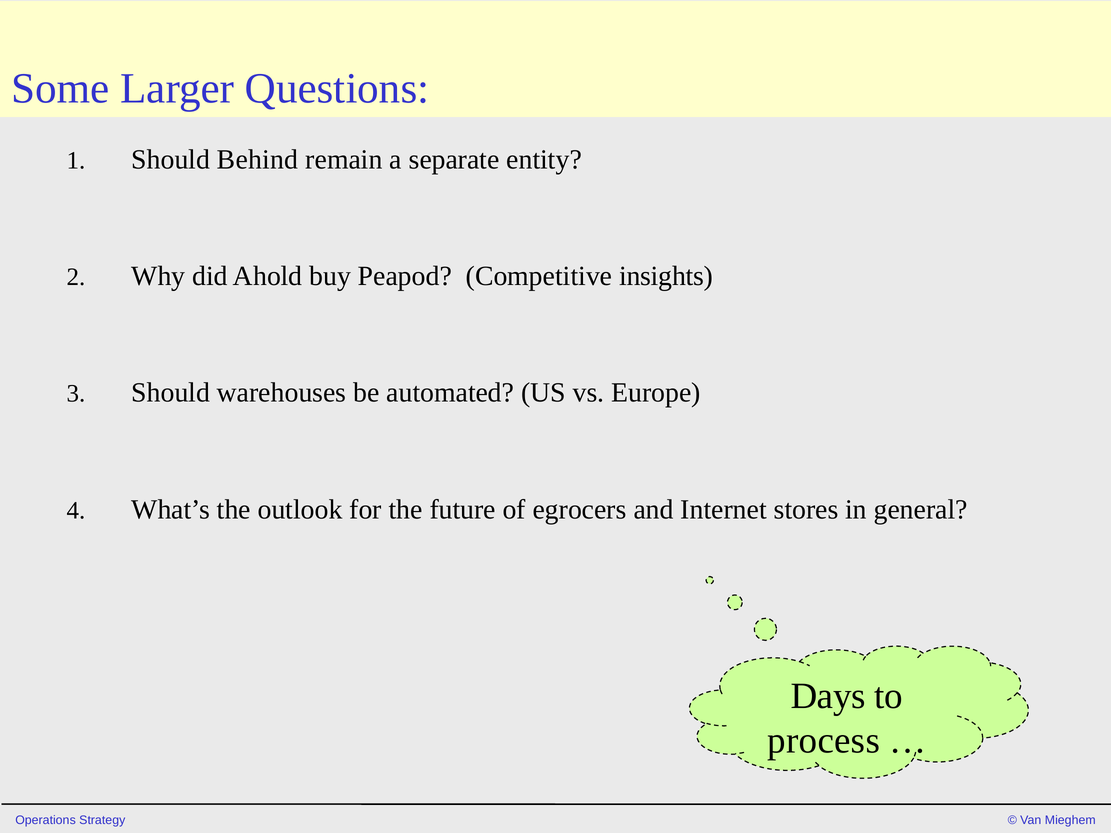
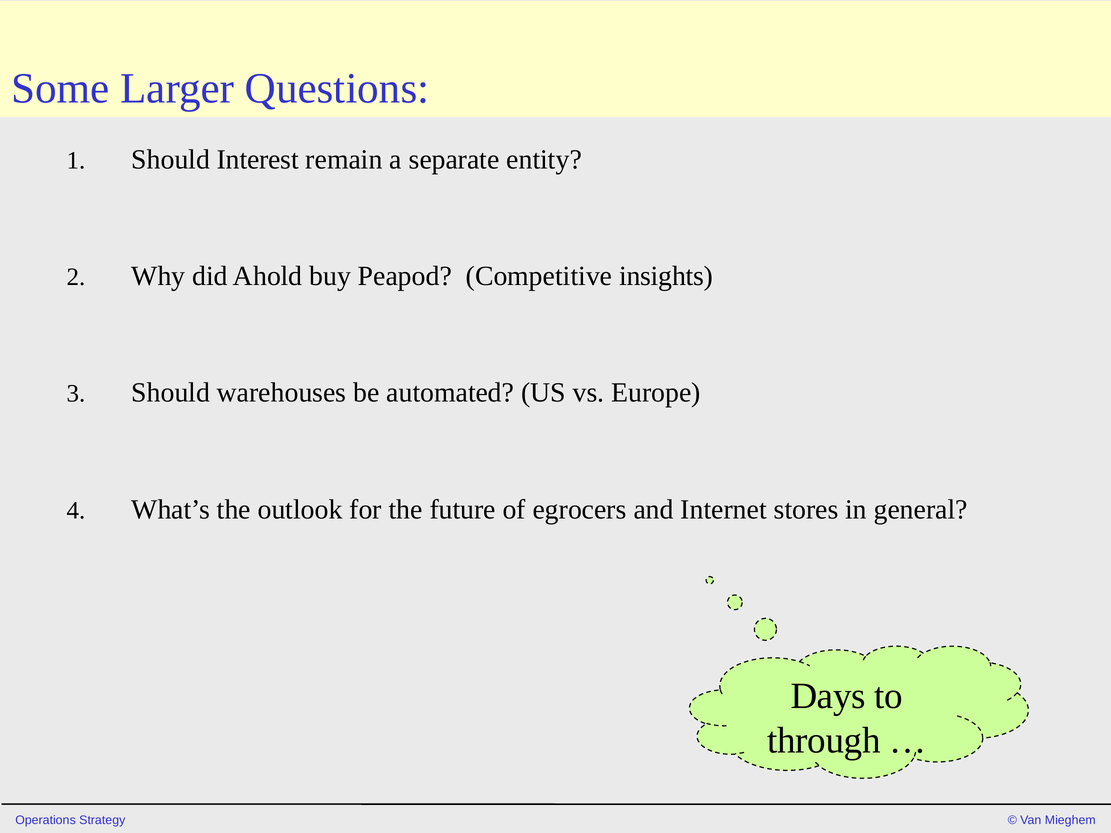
Behind: Behind -> Interest
process: process -> through
